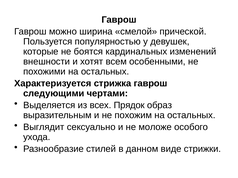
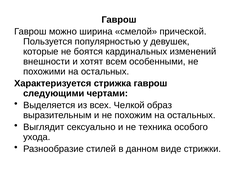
Прядок: Прядок -> Челкой
моложе: моложе -> техника
